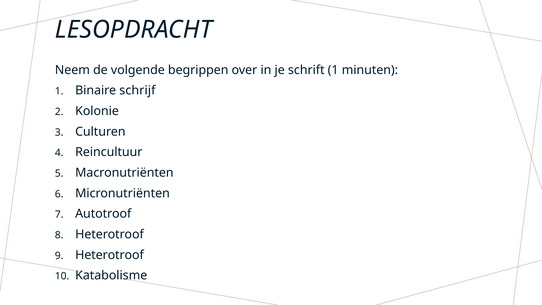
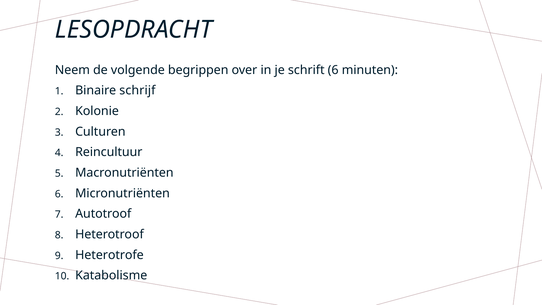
schrift 1: 1 -> 6
Heterotroof at (109, 255): Heterotroof -> Heterotrofe
